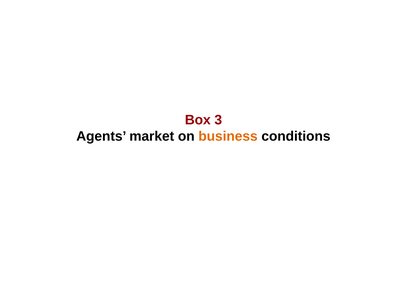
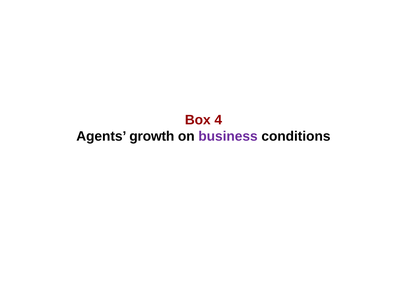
3: 3 -> 4
market: market -> growth
business colour: orange -> purple
